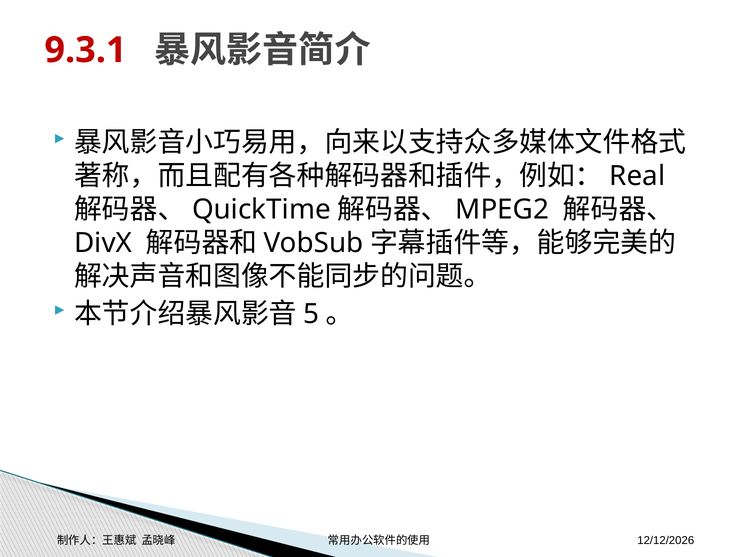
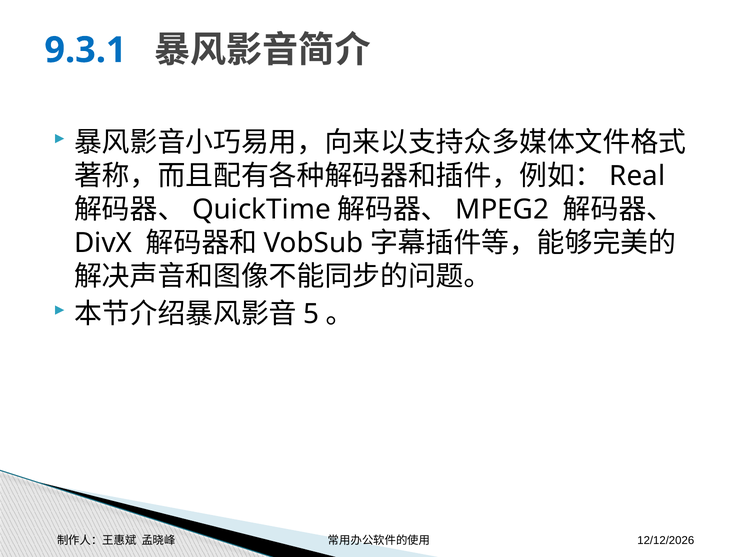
9.3.1 colour: red -> blue
